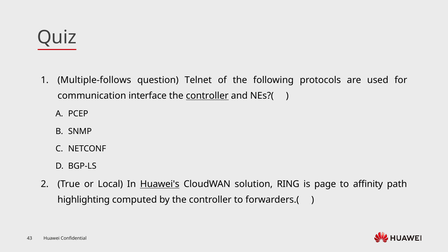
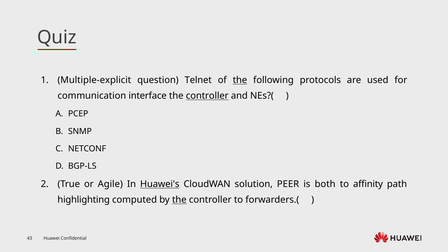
Multiple-follows: Multiple-follows -> Multiple-explicit
the at (240, 80) underline: none -> present
Local: Local -> Agile
RING: RING -> PEER
page: page -> both
the at (179, 200) underline: none -> present
